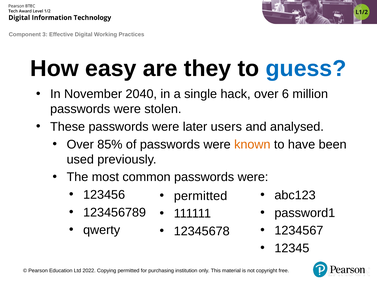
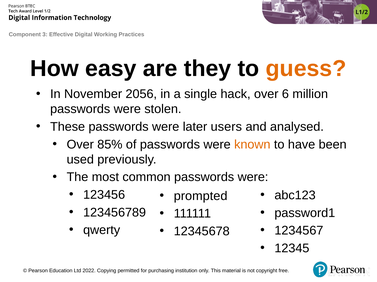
guess colour: blue -> orange
2040: 2040 -> 2056
permitted at (201, 196): permitted -> prompted
